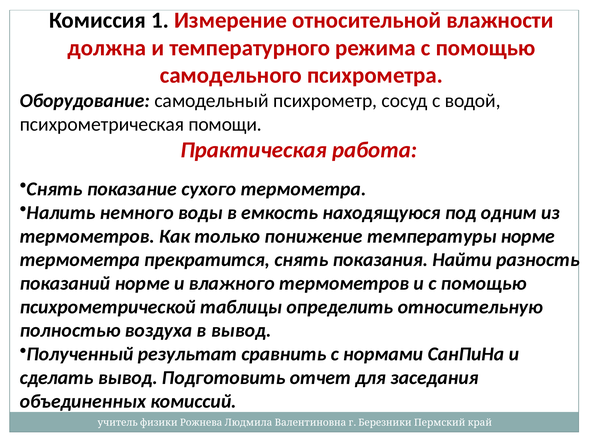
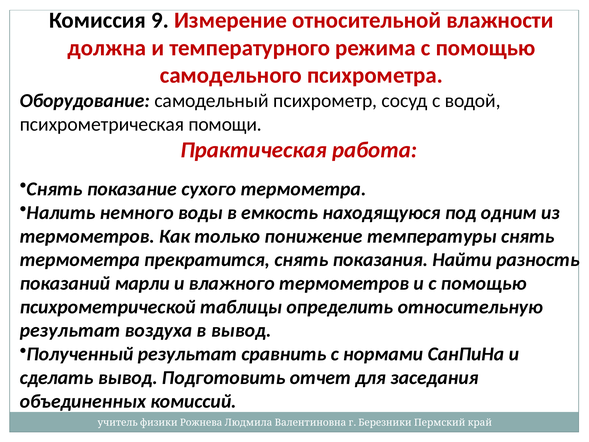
1: 1 -> 9
температуры норме: норме -> снять
показаний норме: норме -> марли
полностью at (70, 330): полностью -> результат
